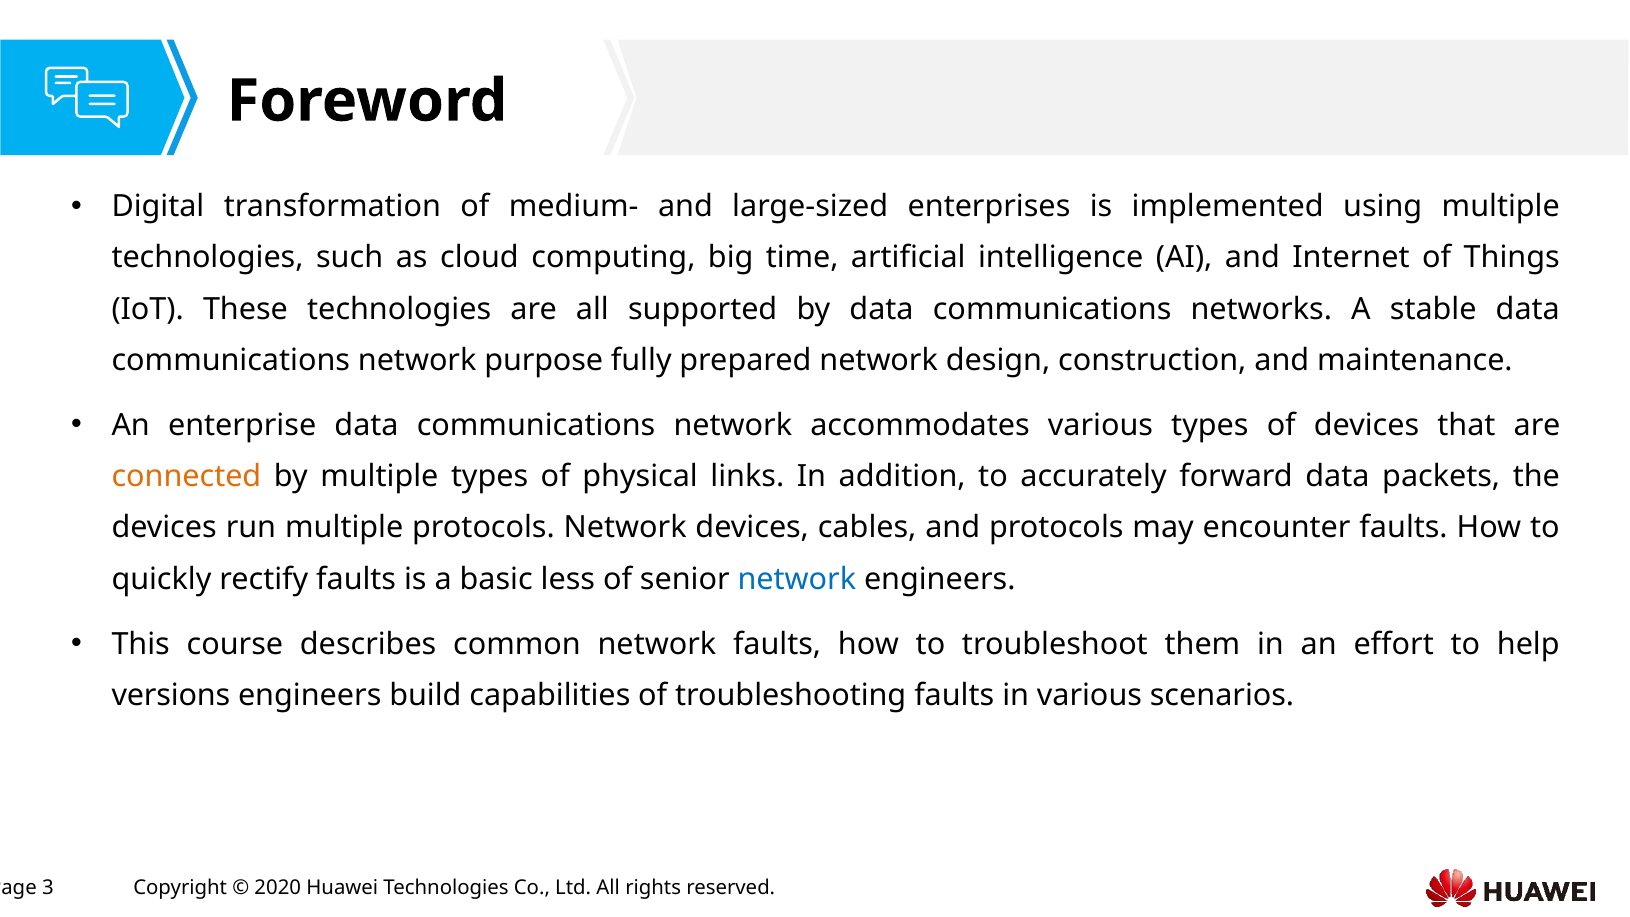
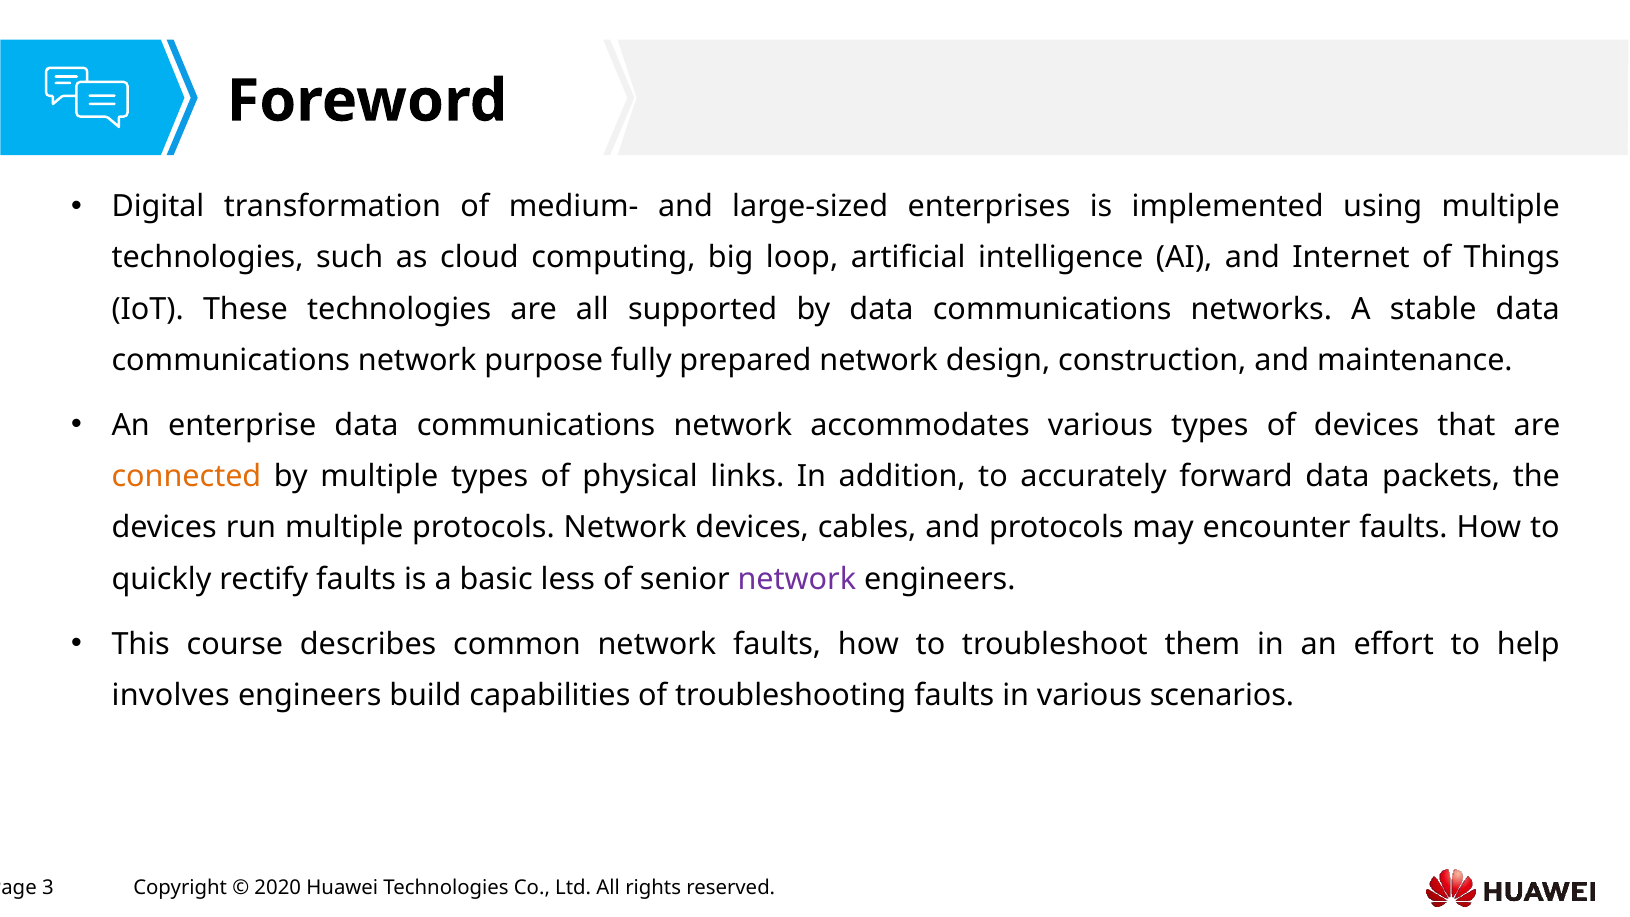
time: time -> loop
network at (797, 579) colour: blue -> purple
versions: versions -> involves
